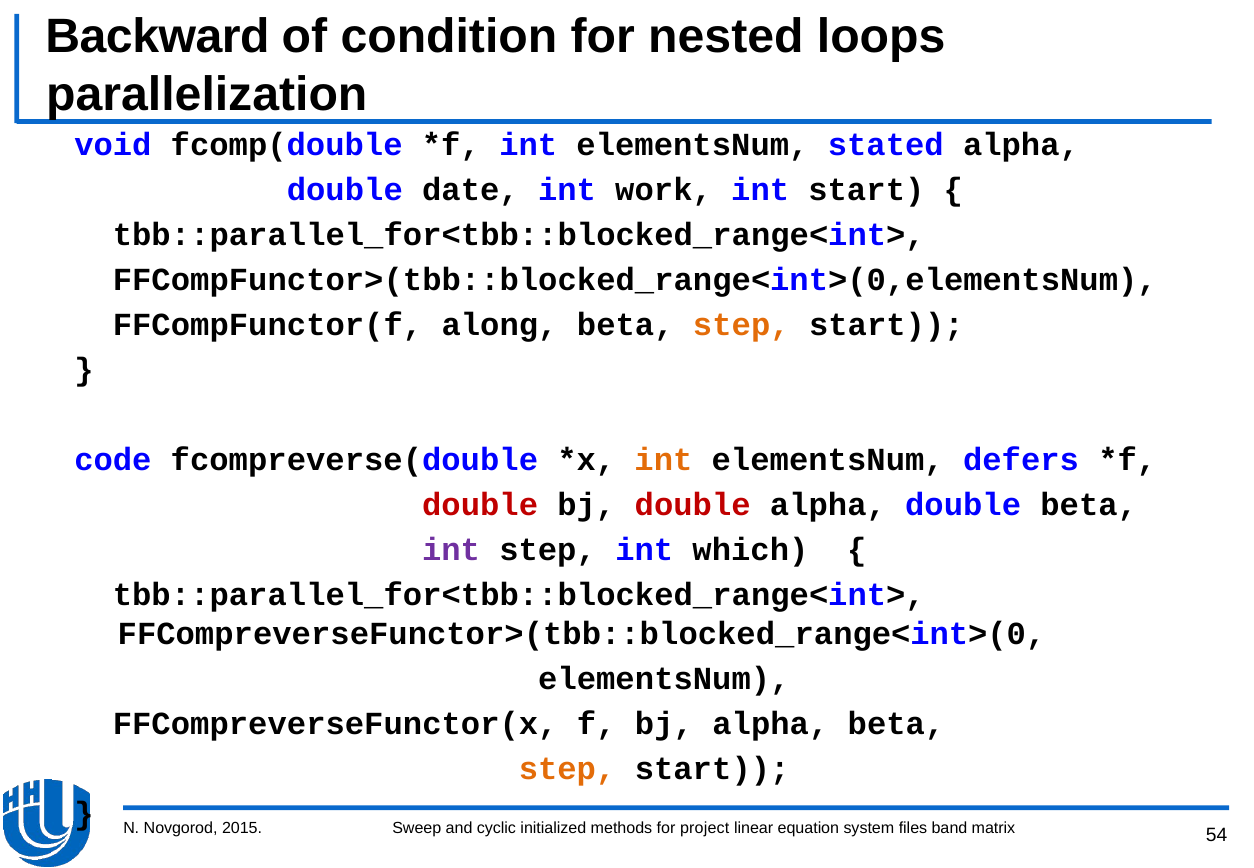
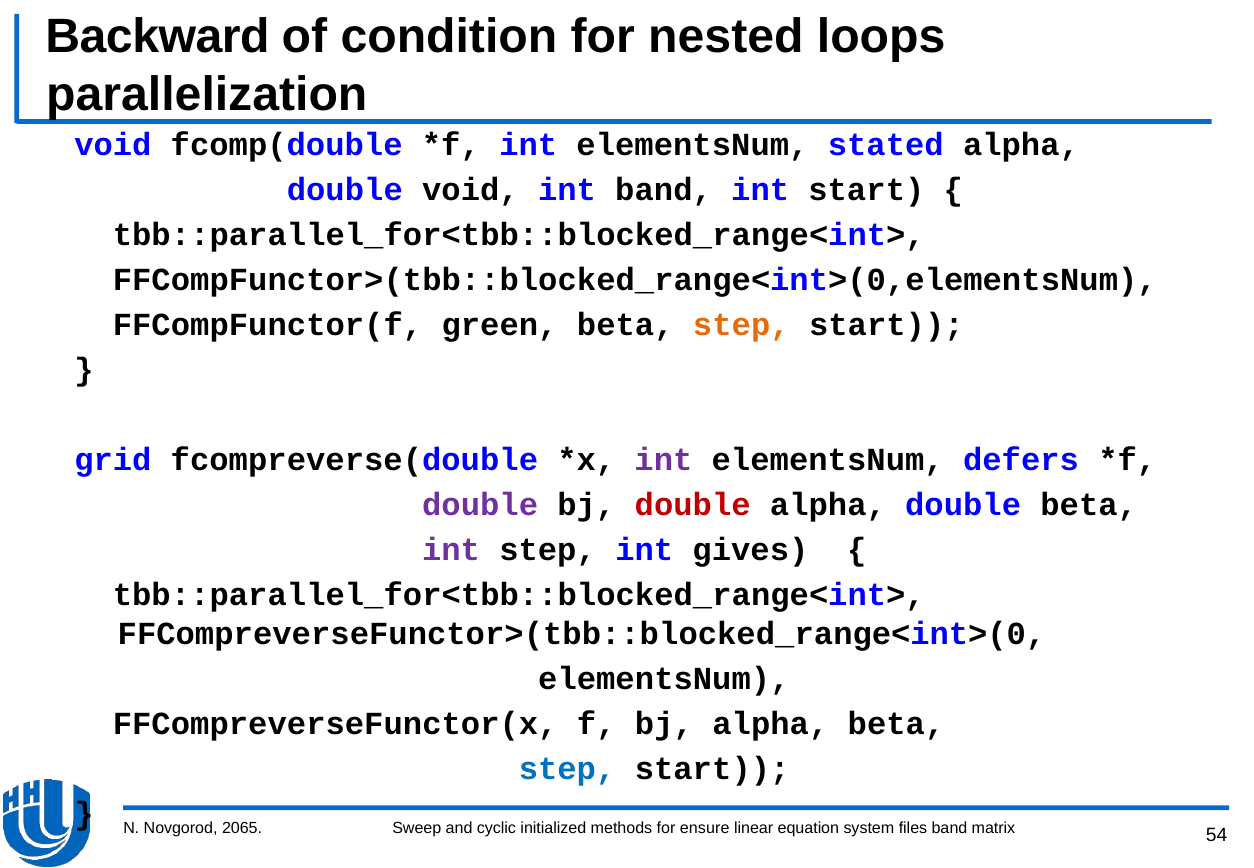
double date: date -> void
int work: work -> band
along: along -> green
code: code -> grid
int at (663, 460) colour: orange -> purple
double at (480, 505) colour: red -> purple
which: which -> gives
step at (567, 769) colour: orange -> blue
project: project -> ensure
2015: 2015 -> 2065
